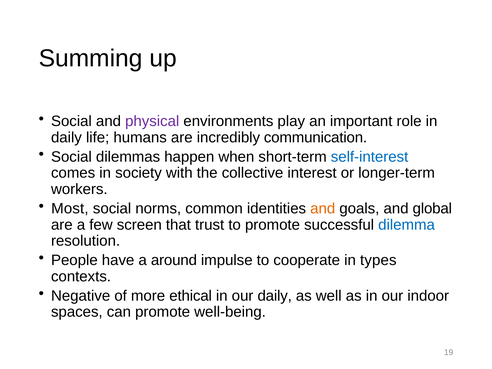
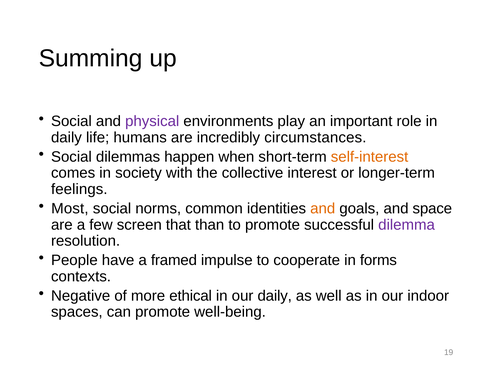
communication: communication -> circumstances
self-interest colour: blue -> orange
workers: workers -> feelings
global: global -> space
trust: trust -> than
dilemma colour: blue -> purple
around: around -> framed
types: types -> forms
